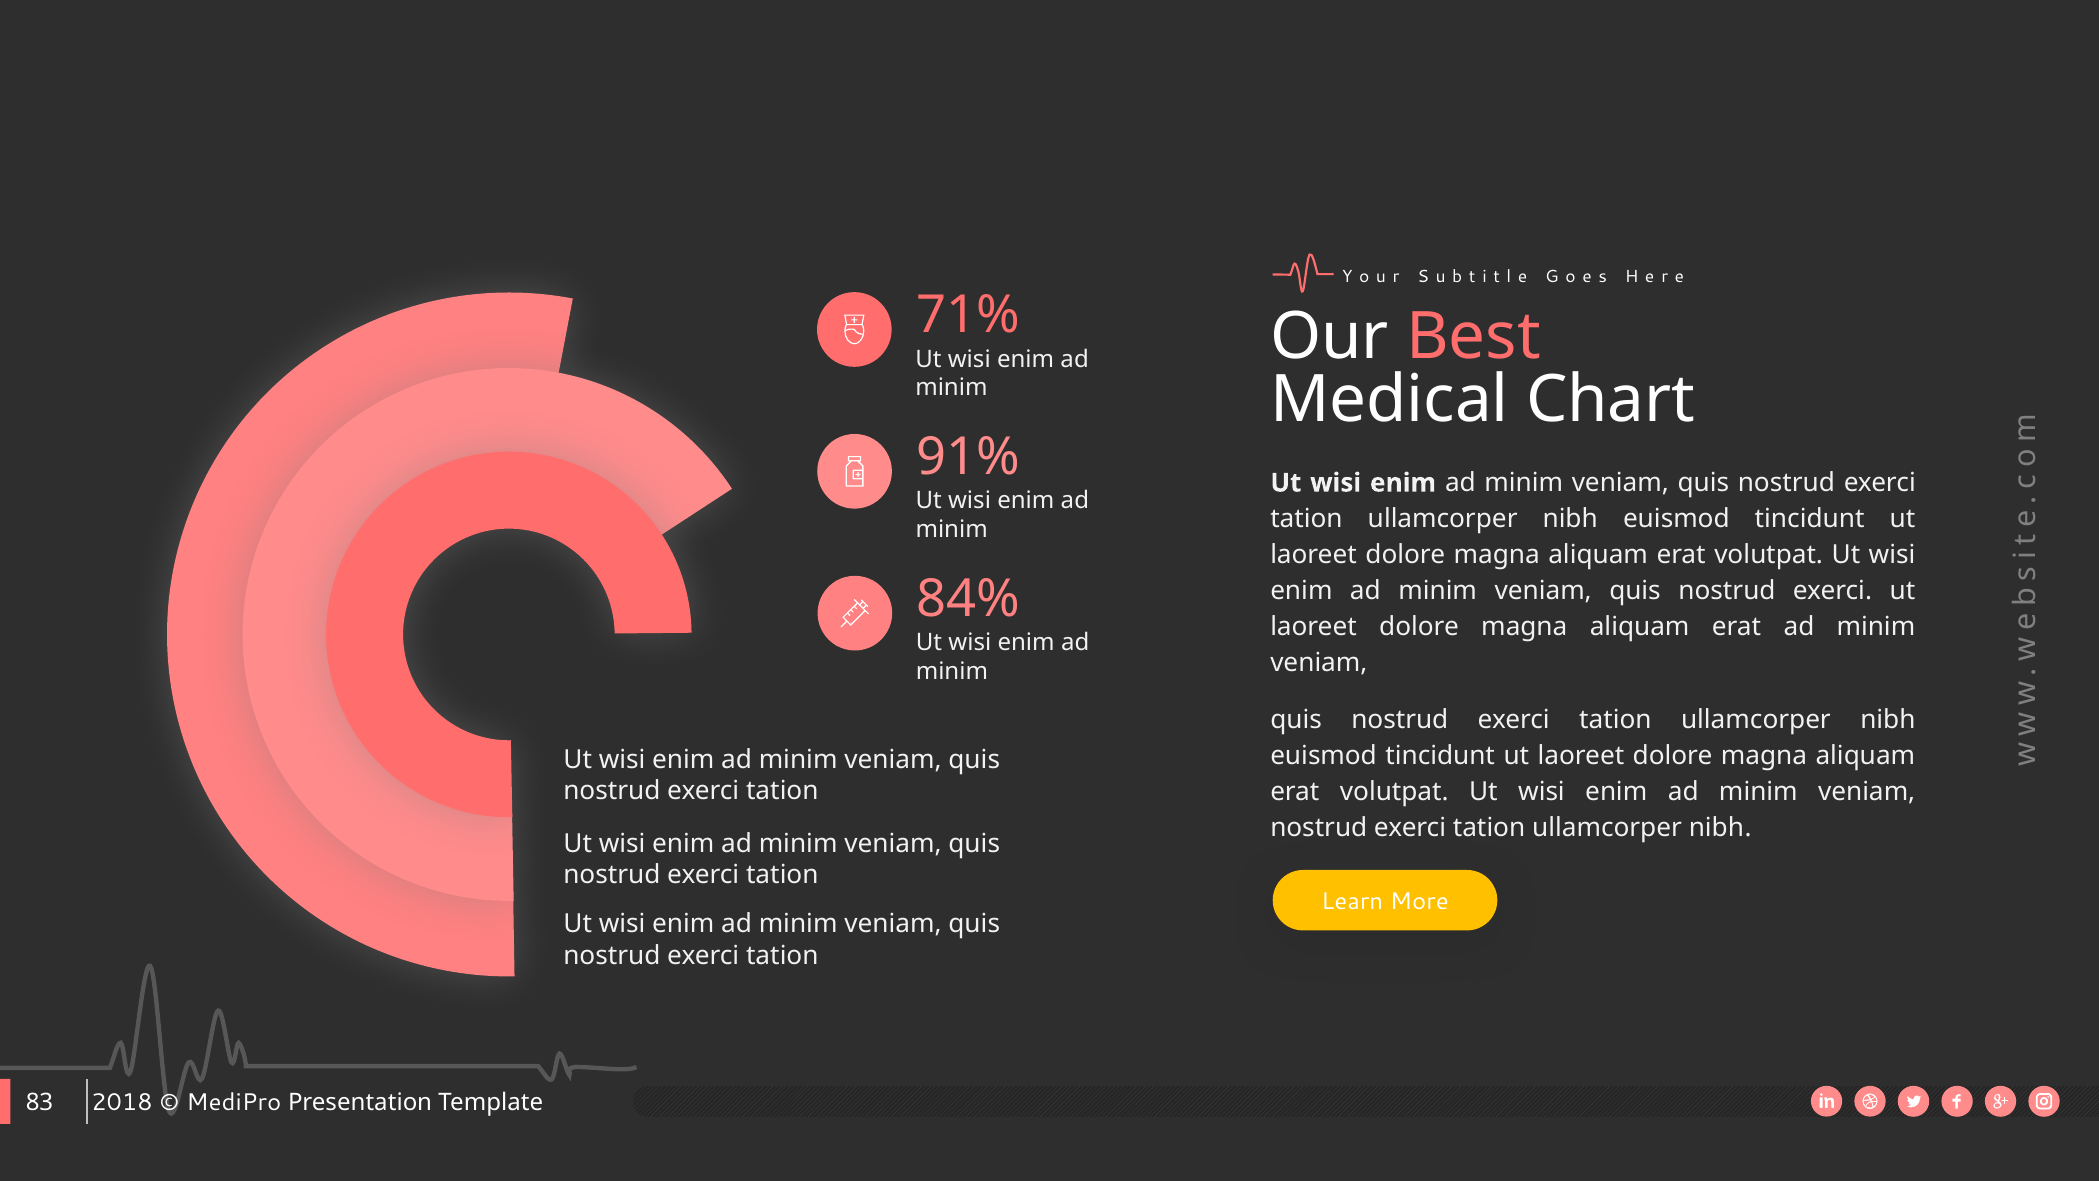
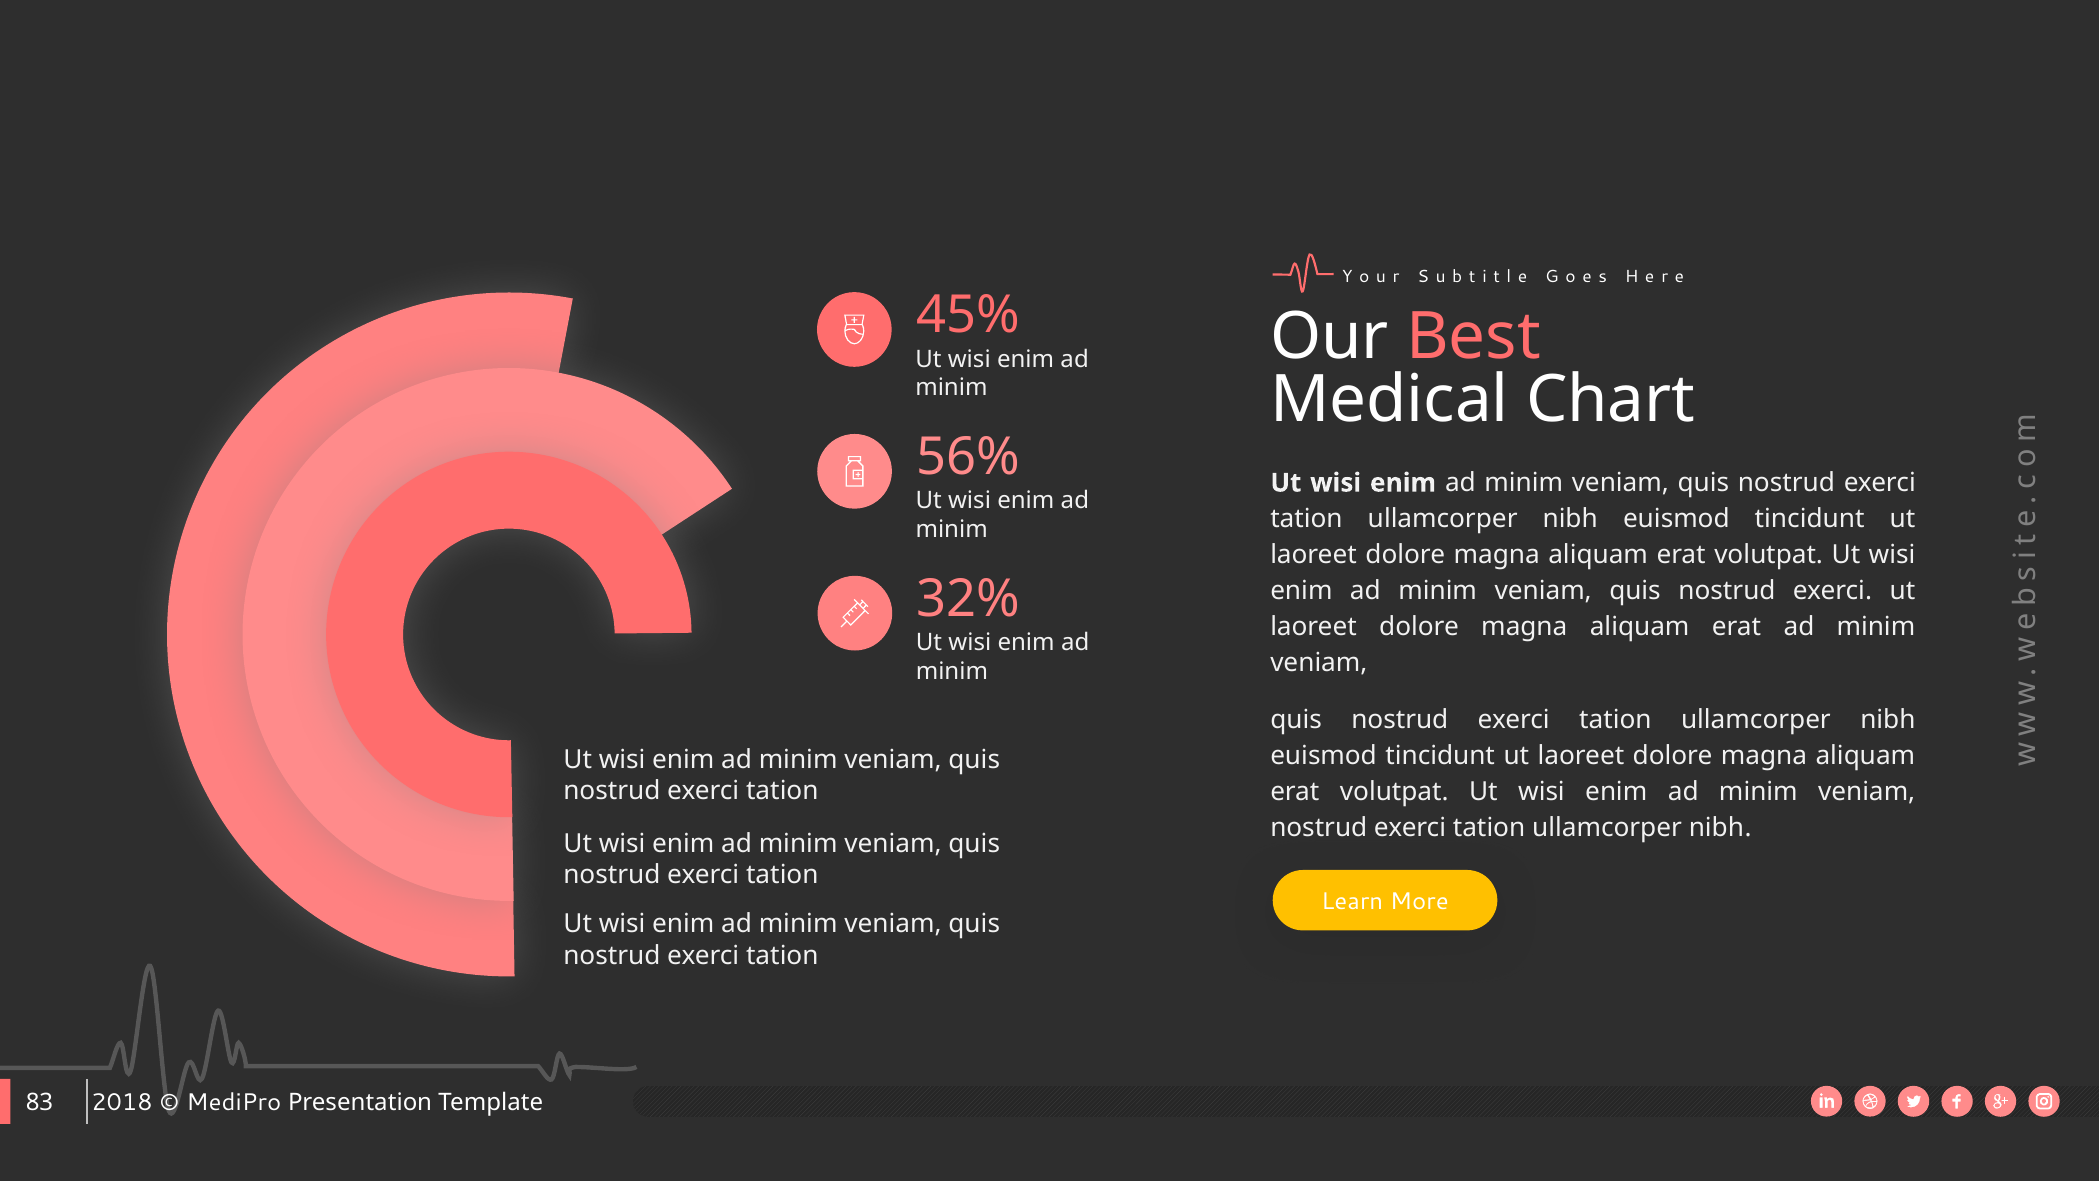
71%: 71% -> 45%
91%: 91% -> 56%
84%: 84% -> 32%
